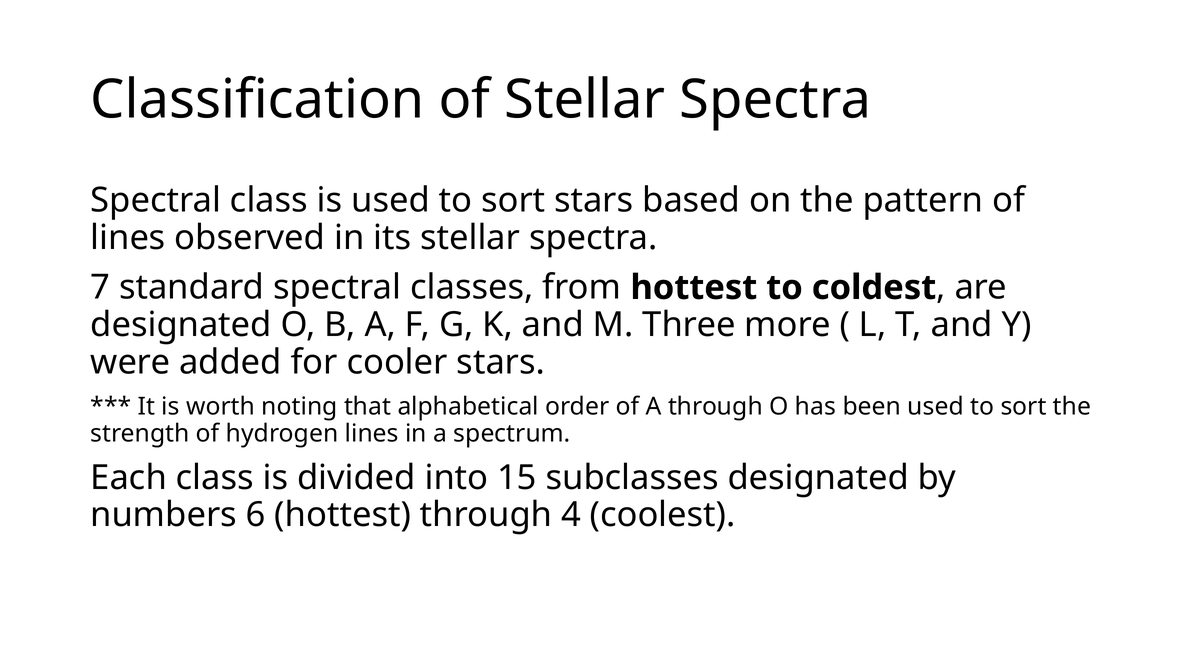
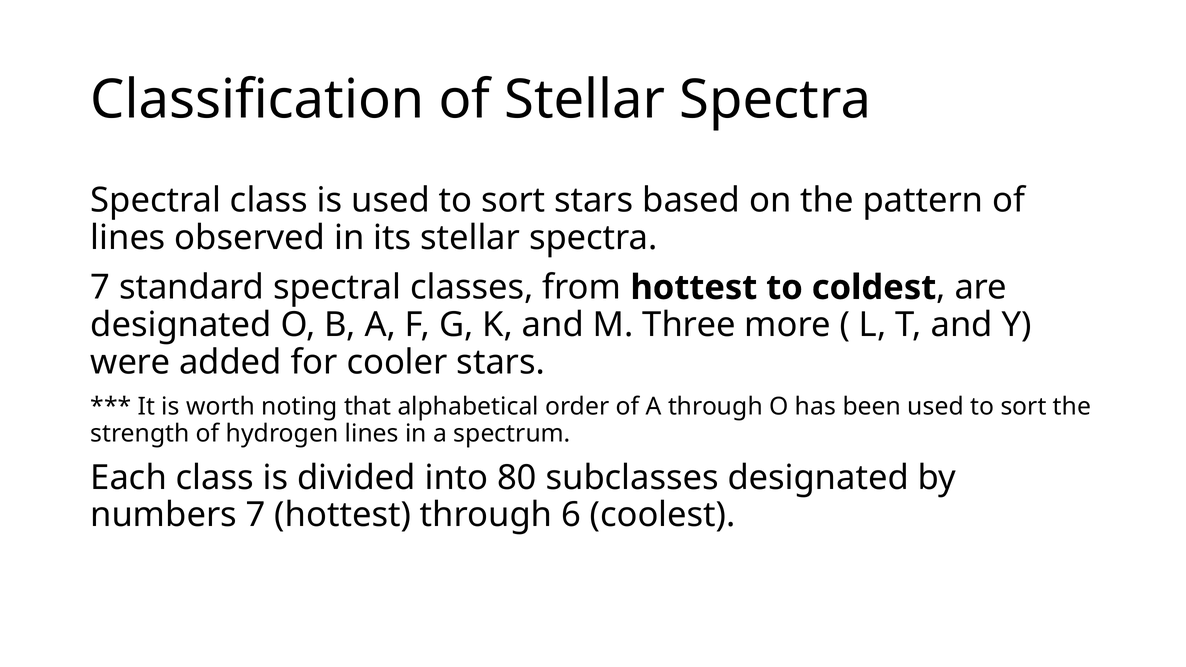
15: 15 -> 80
numbers 6: 6 -> 7
4: 4 -> 6
